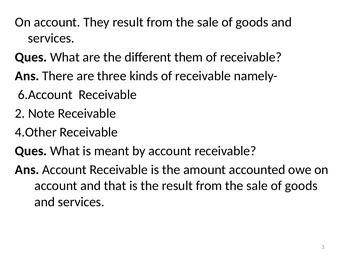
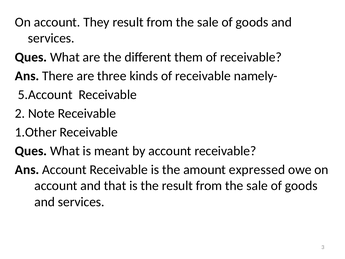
6.Account: 6.Account -> 5.Account
4.Other: 4.Other -> 1.Other
accounted: accounted -> expressed
